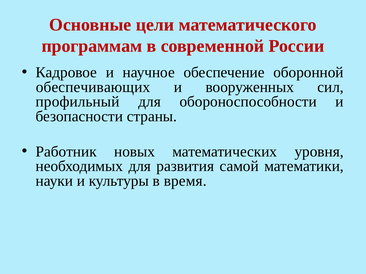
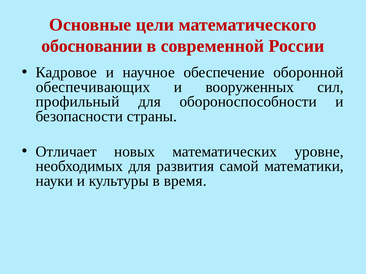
программам: программам -> обосновании
Работник: Работник -> Отличает
уровня: уровня -> уровне
